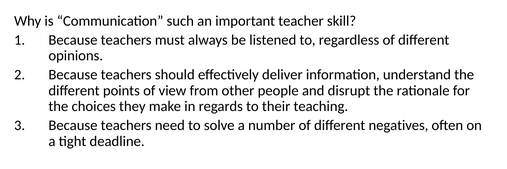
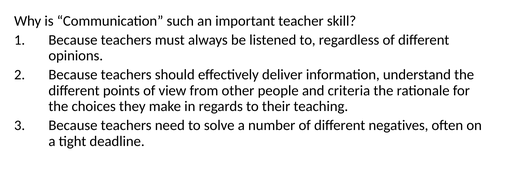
disrupt: disrupt -> criteria
